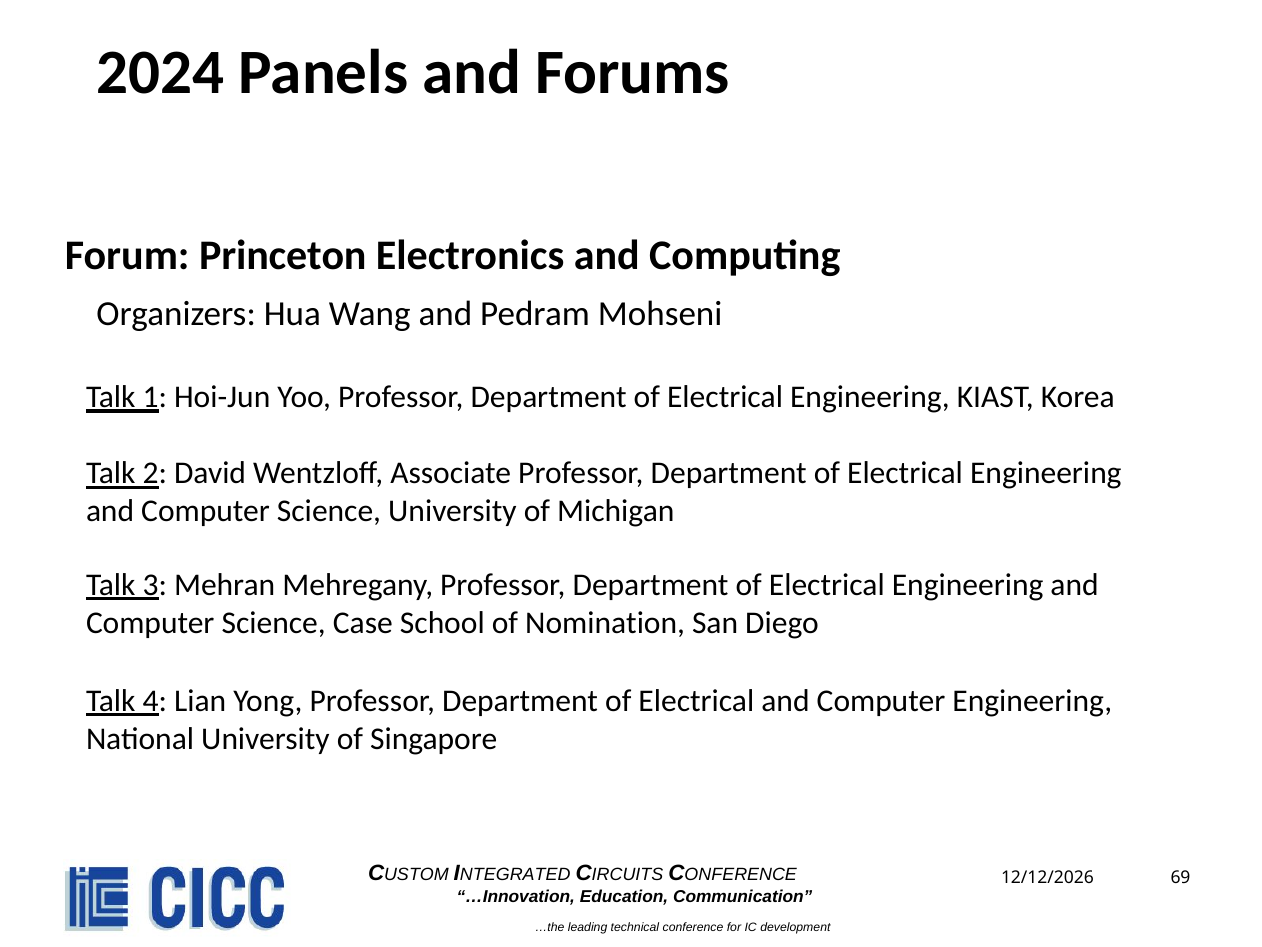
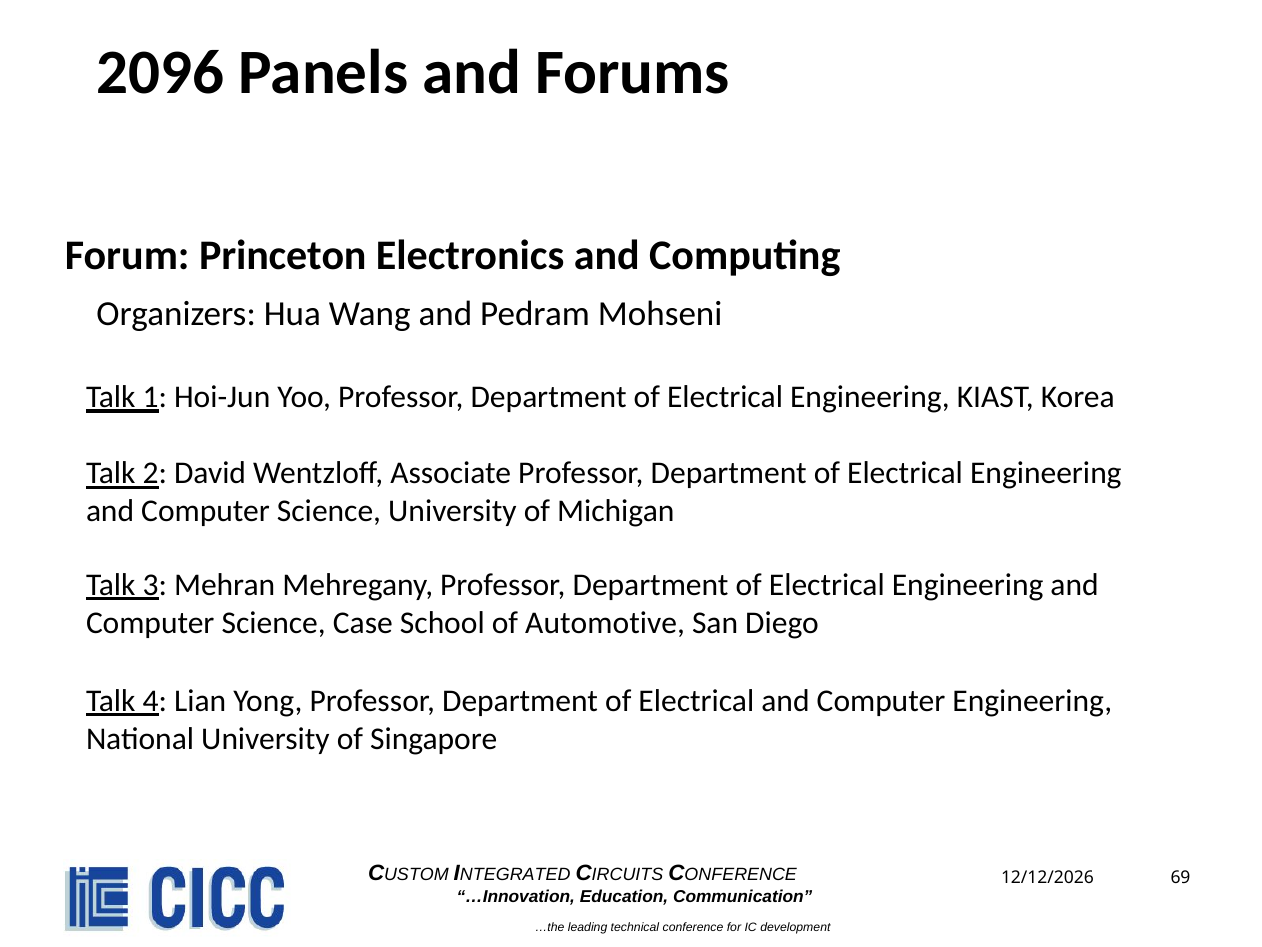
2024: 2024 -> 2096
Nomination: Nomination -> Automotive
